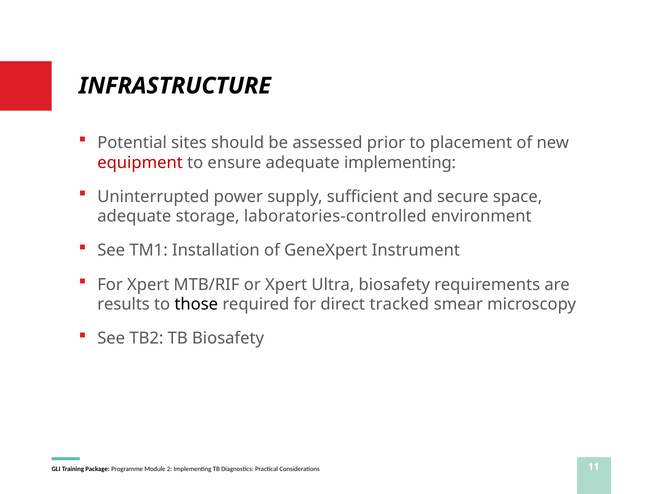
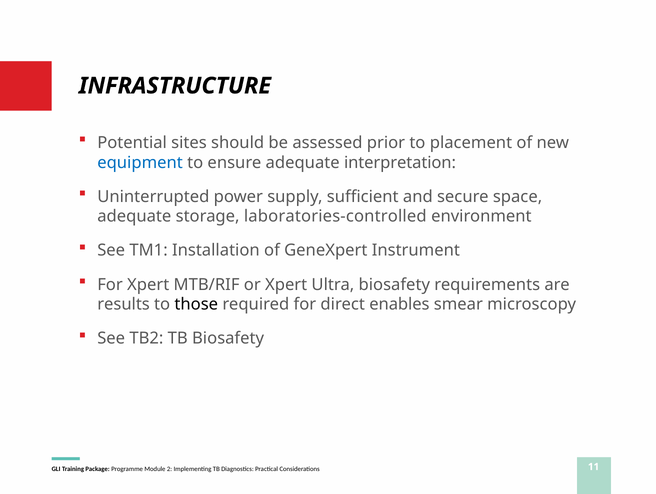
equipment colour: red -> blue
adequate implementing: implementing -> interpretation
tracked: tracked -> enables
